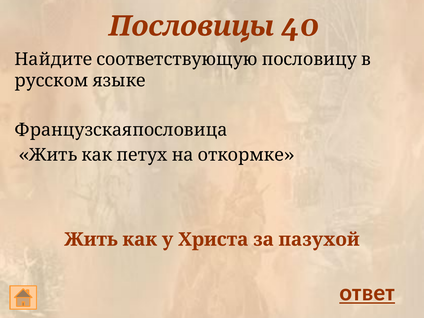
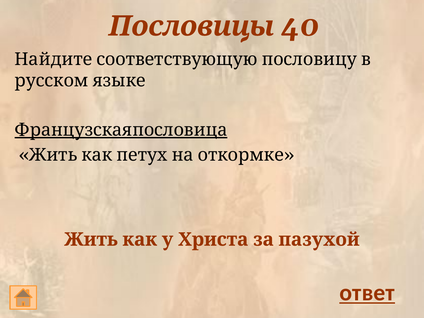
Французскаяпословица underline: none -> present
